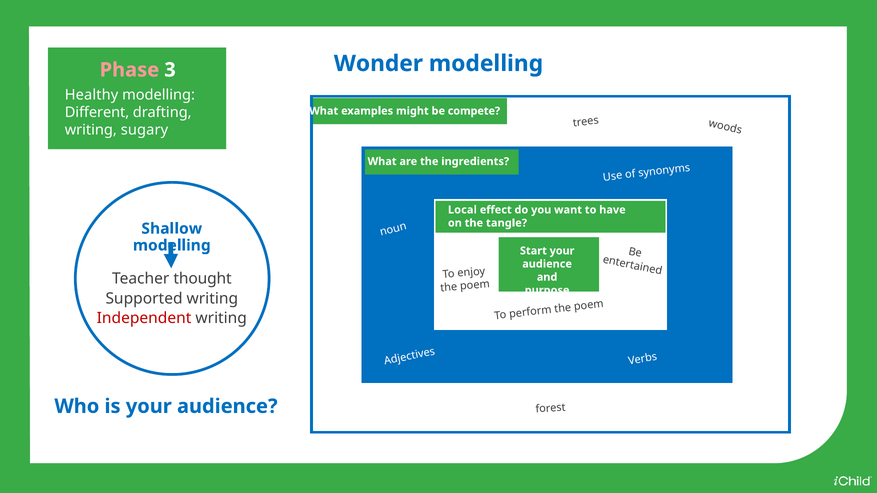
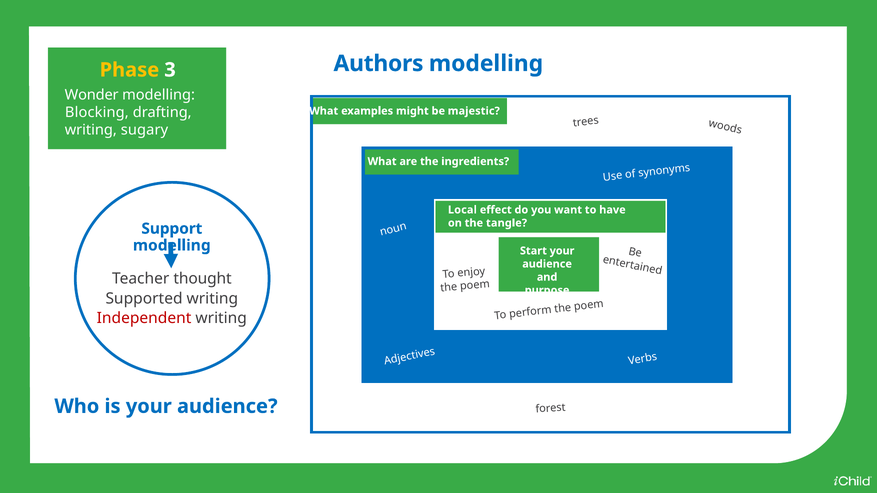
Wonder: Wonder -> Authors
Phase colour: pink -> yellow
Healthy: Healthy -> Wonder
Different: Different -> Blocking
compete: compete -> majestic
Shallow: Shallow -> Support
